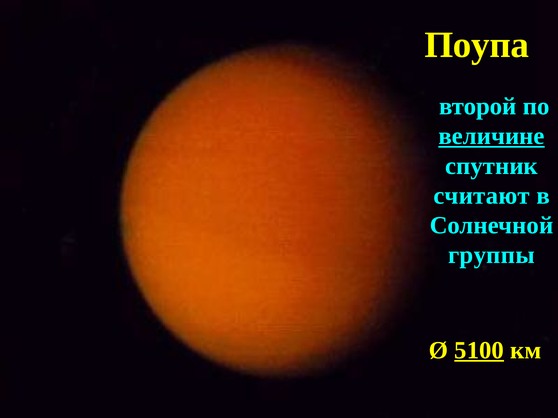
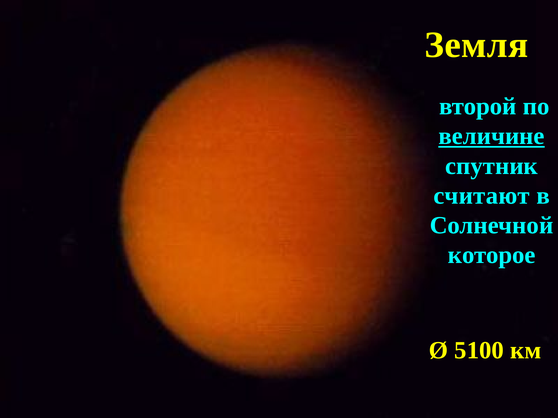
Поупа: Поупа -> Земля
группы: группы -> которое
5100 underline: present -> none
